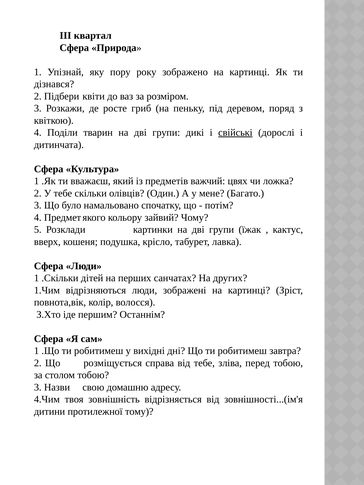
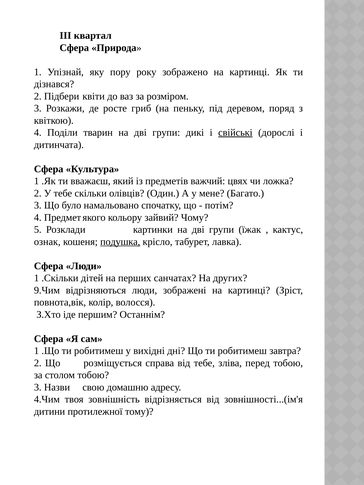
вверх: вверх -> ознак
подушка underline: none -> present
1.Чим: 1.Чим -> 9.Чим
